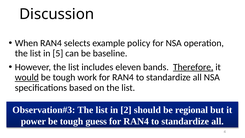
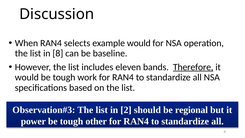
example policy: policy -> would
5: 5 -> 8
would at (27, 77) underline: present -> none
guess: guess -> other
